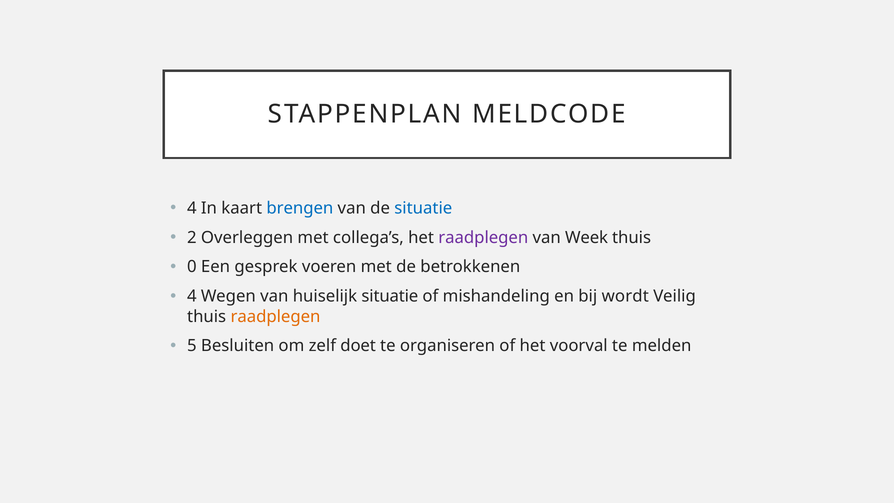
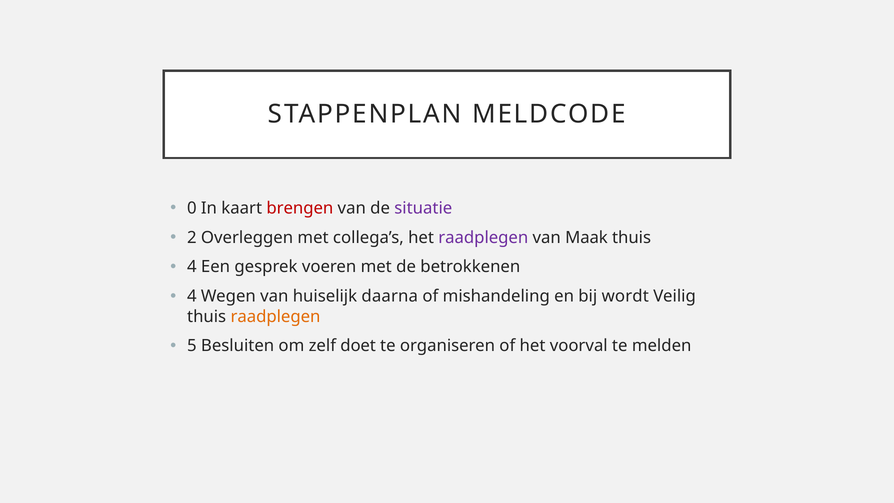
4 at (192, 208): 4 -> 0
brengen colour: blue -> red
situatie at (423, 208) colour: blue -> purple
Week: Week -> Maak
0 at (192, 267): 0 -> 4
huiselijk situatie: situatie -> daarna
